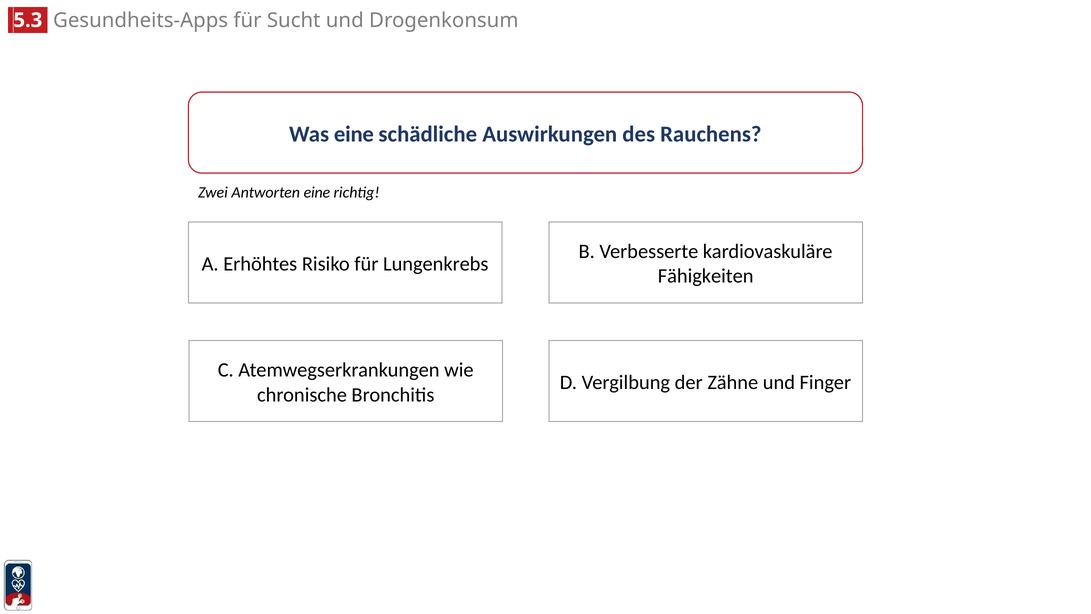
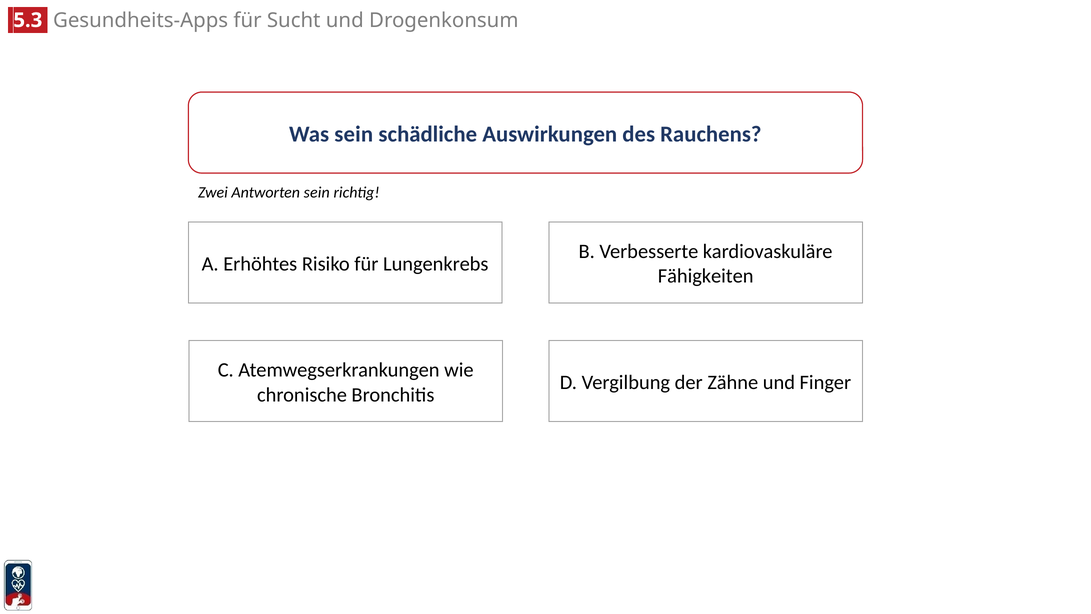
Was eine: eine -> sein
Antworten eine: eine -> sein
